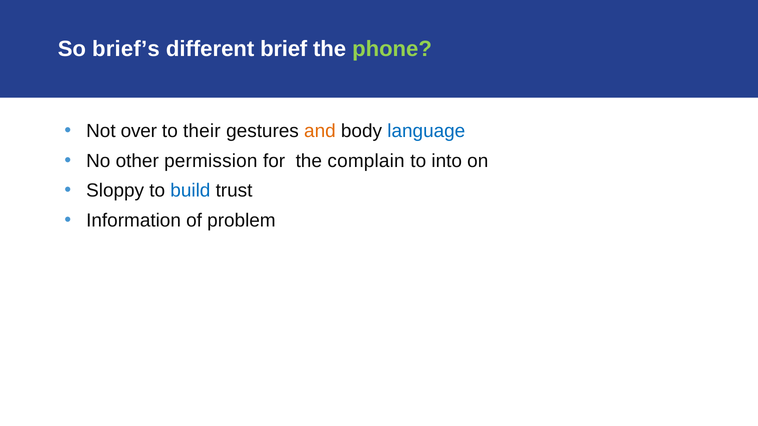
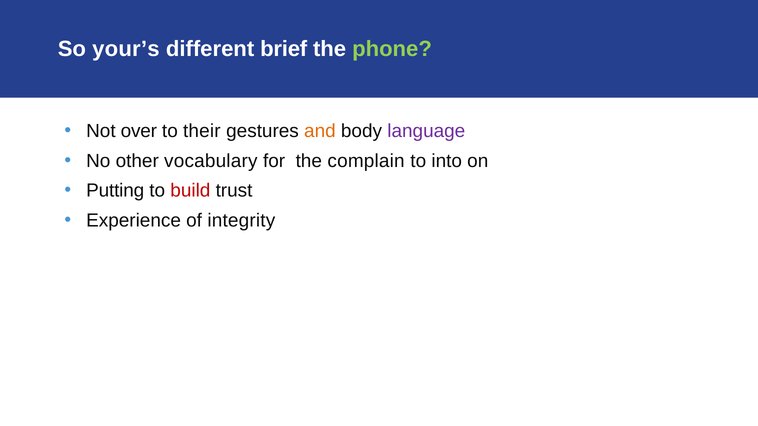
brief’s: brief’s -> your’s
language colour: blue -> purple
permission: permission -> vocabulary
Sloppy: Sloppy -> Putting
build colour: blue -> red
Information: Information -> Experience
problem: problem -> integrity
